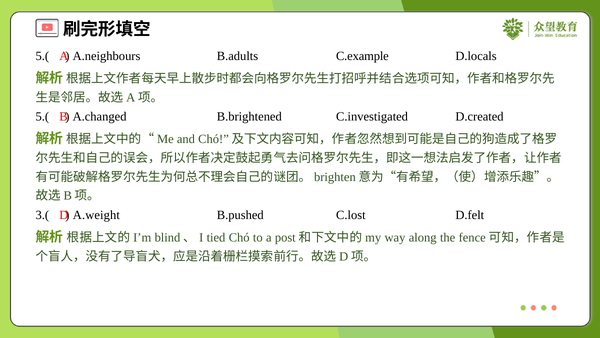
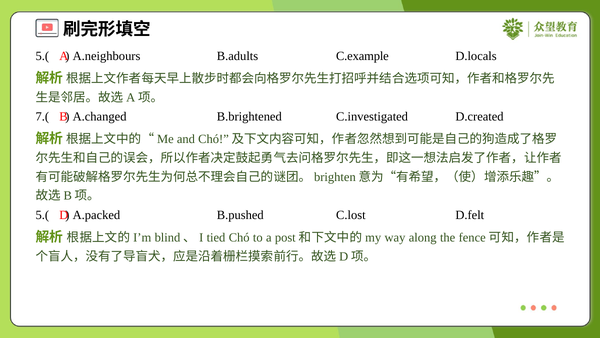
5.( at (42, 117): 5.( -> 7.(
3.( at (42, 215): 3.( -> 5.(
A.weight: A.weight -> A.packed
